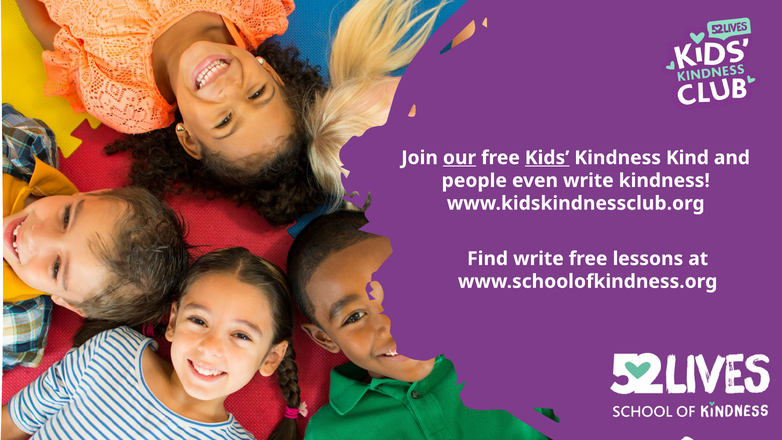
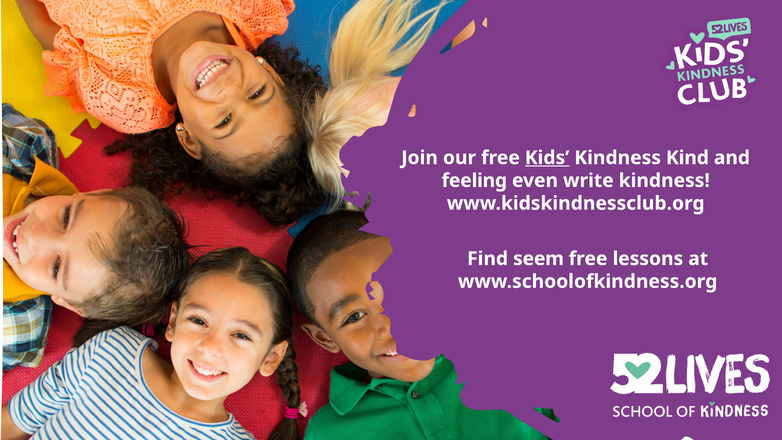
our underline: present -> none
people: people -> feeling
Find write: write -> seem
